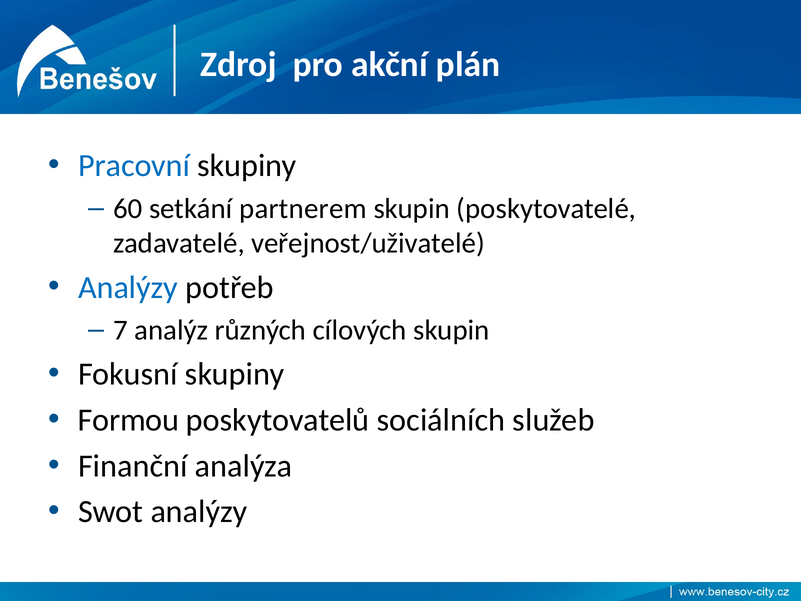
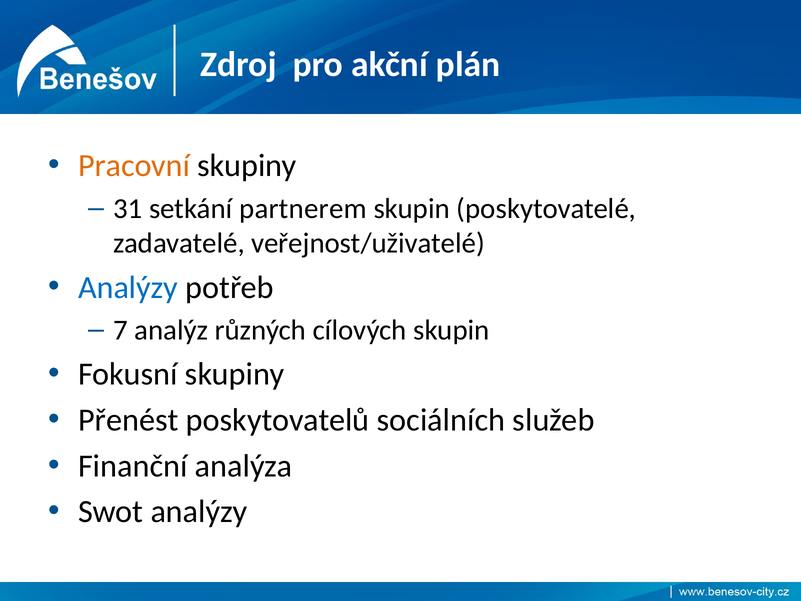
Pracovní colour: blue -> orange
60: 60 -> 31
Formou: Formou -> Přenést
